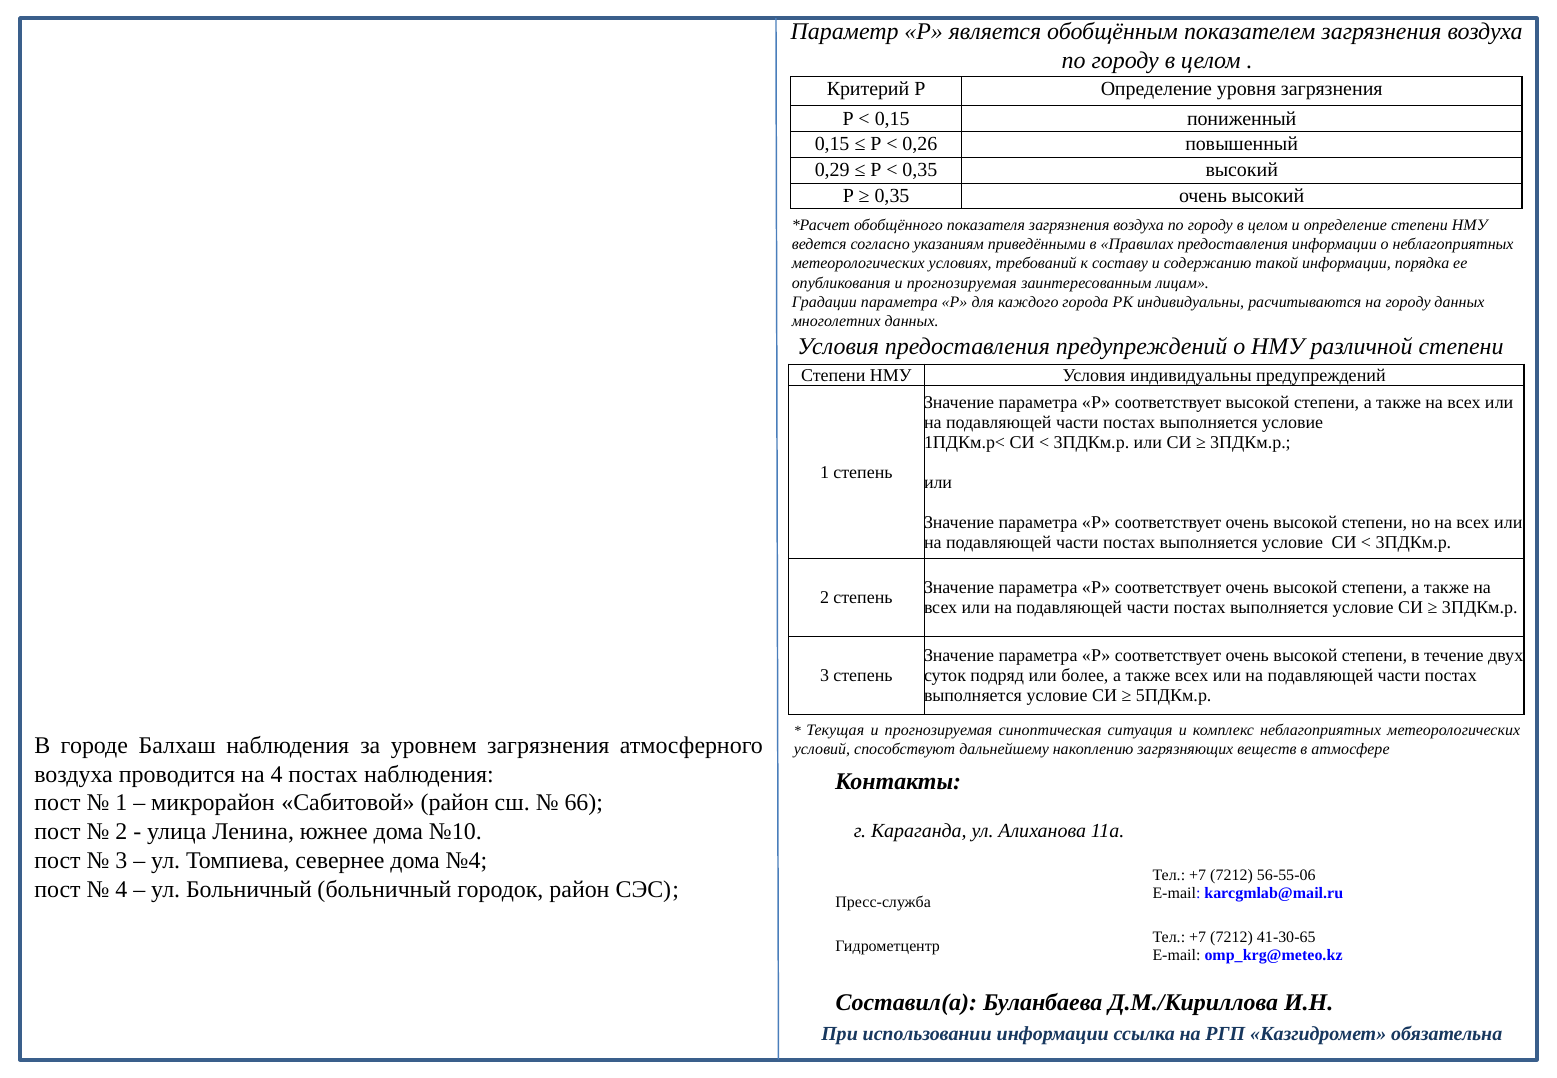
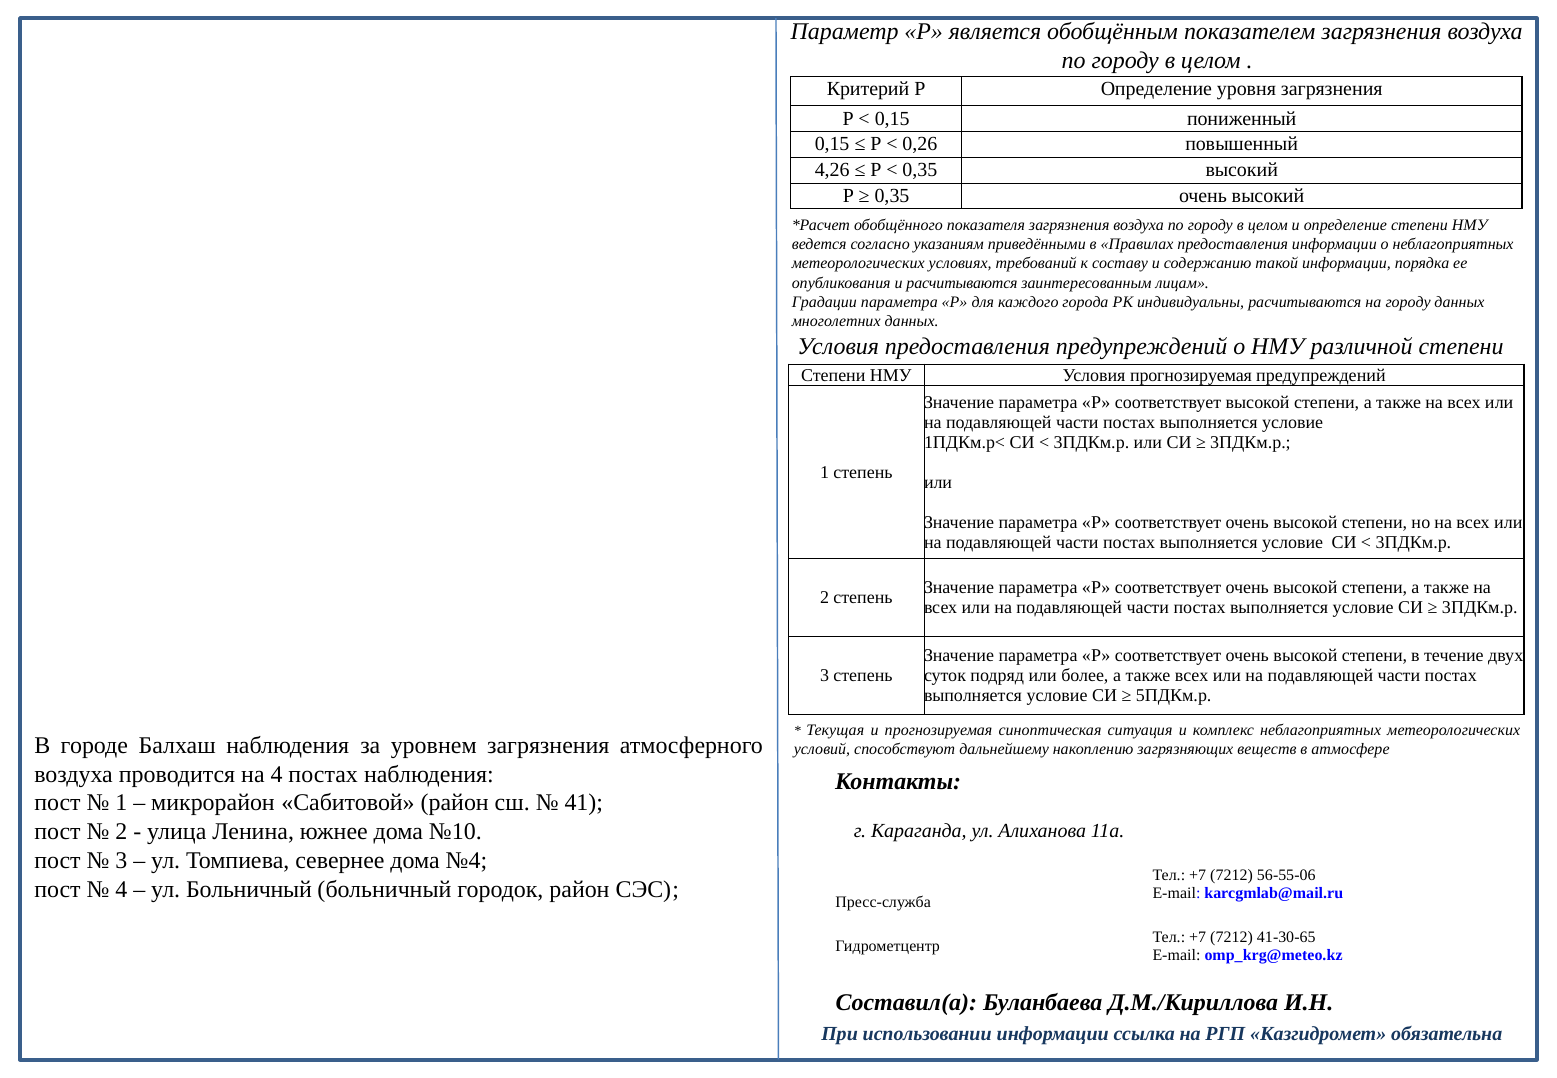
0,29: 0,29 -> 4,26
опубликования и прогнозируемая: прогнозируемая -> расчитываются
Условия индивидуальны: индивидуальны -> прогнозируемая
66: 66 -> 41
